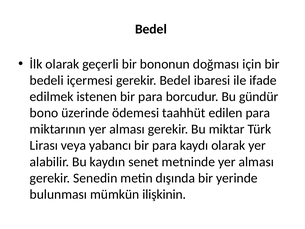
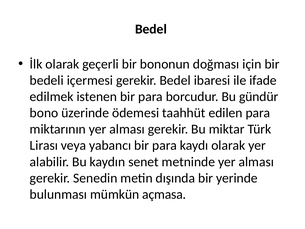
ilişkinin: ilişkinin -> açmasa
